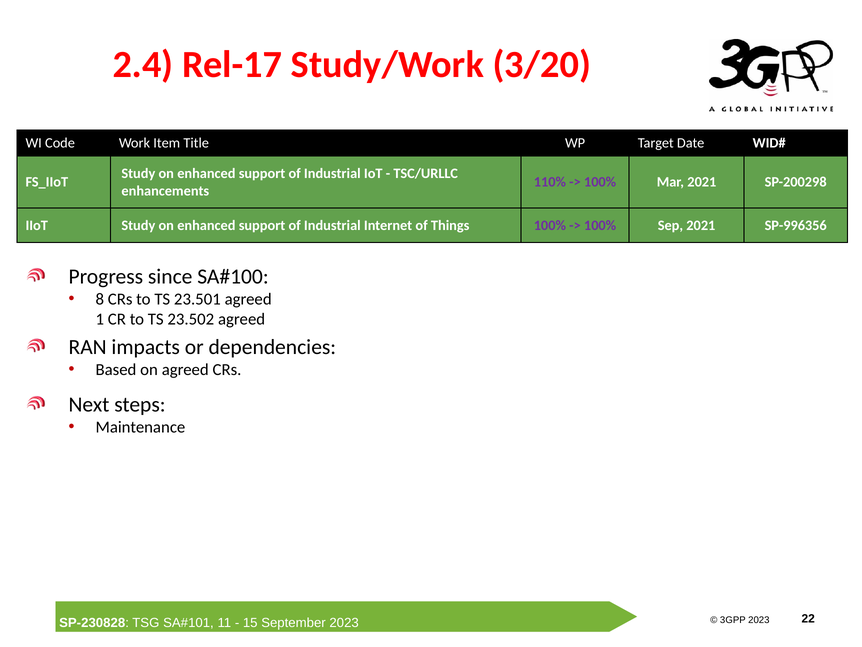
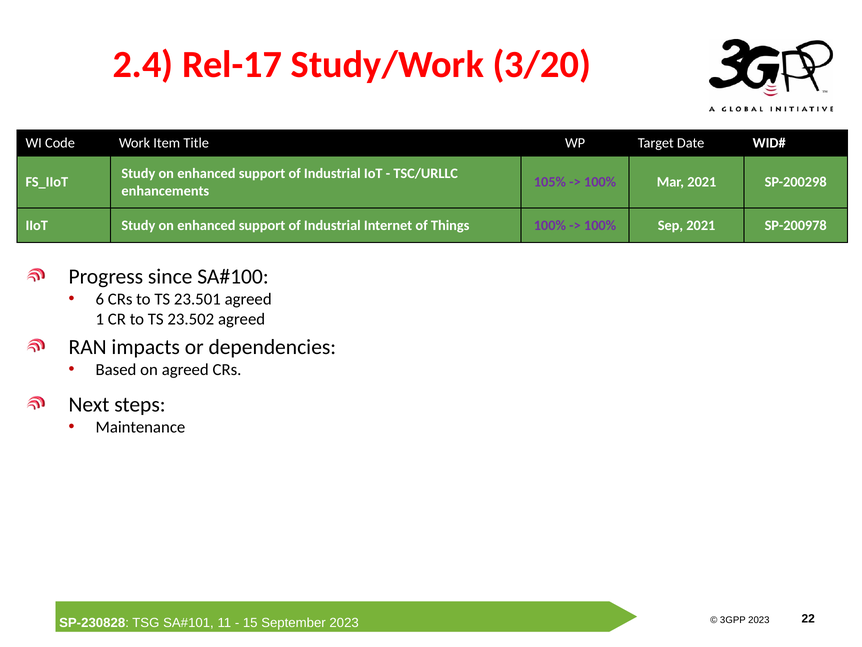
110%: 110% -> 105%
SP-996356: SP-996356 -> SP-200978
8: 8 -> 6
